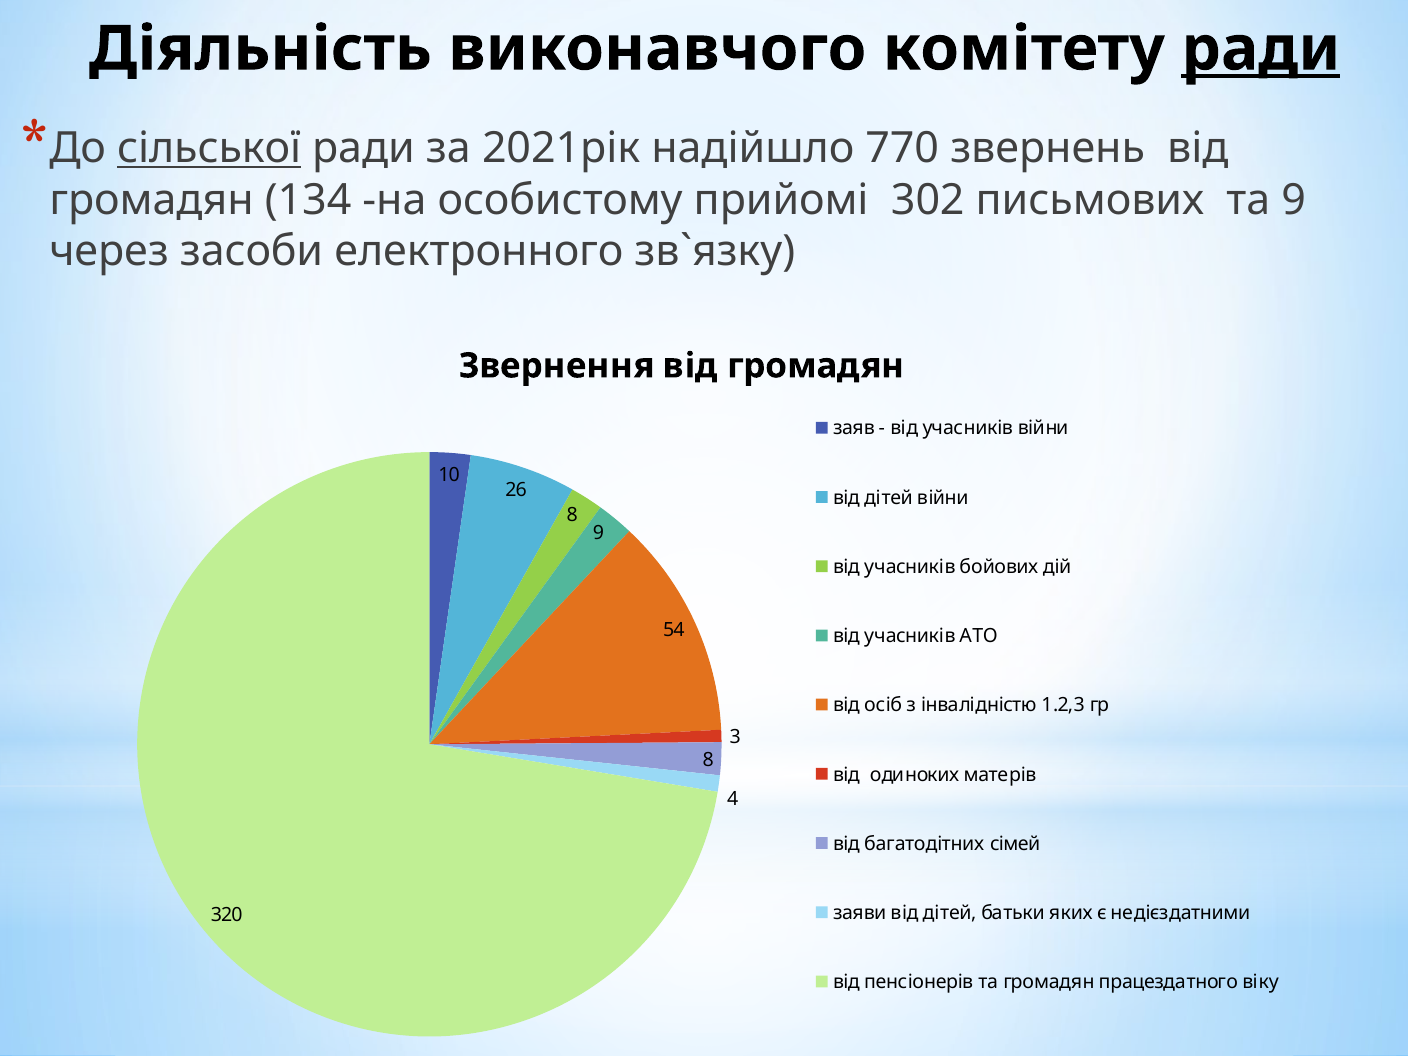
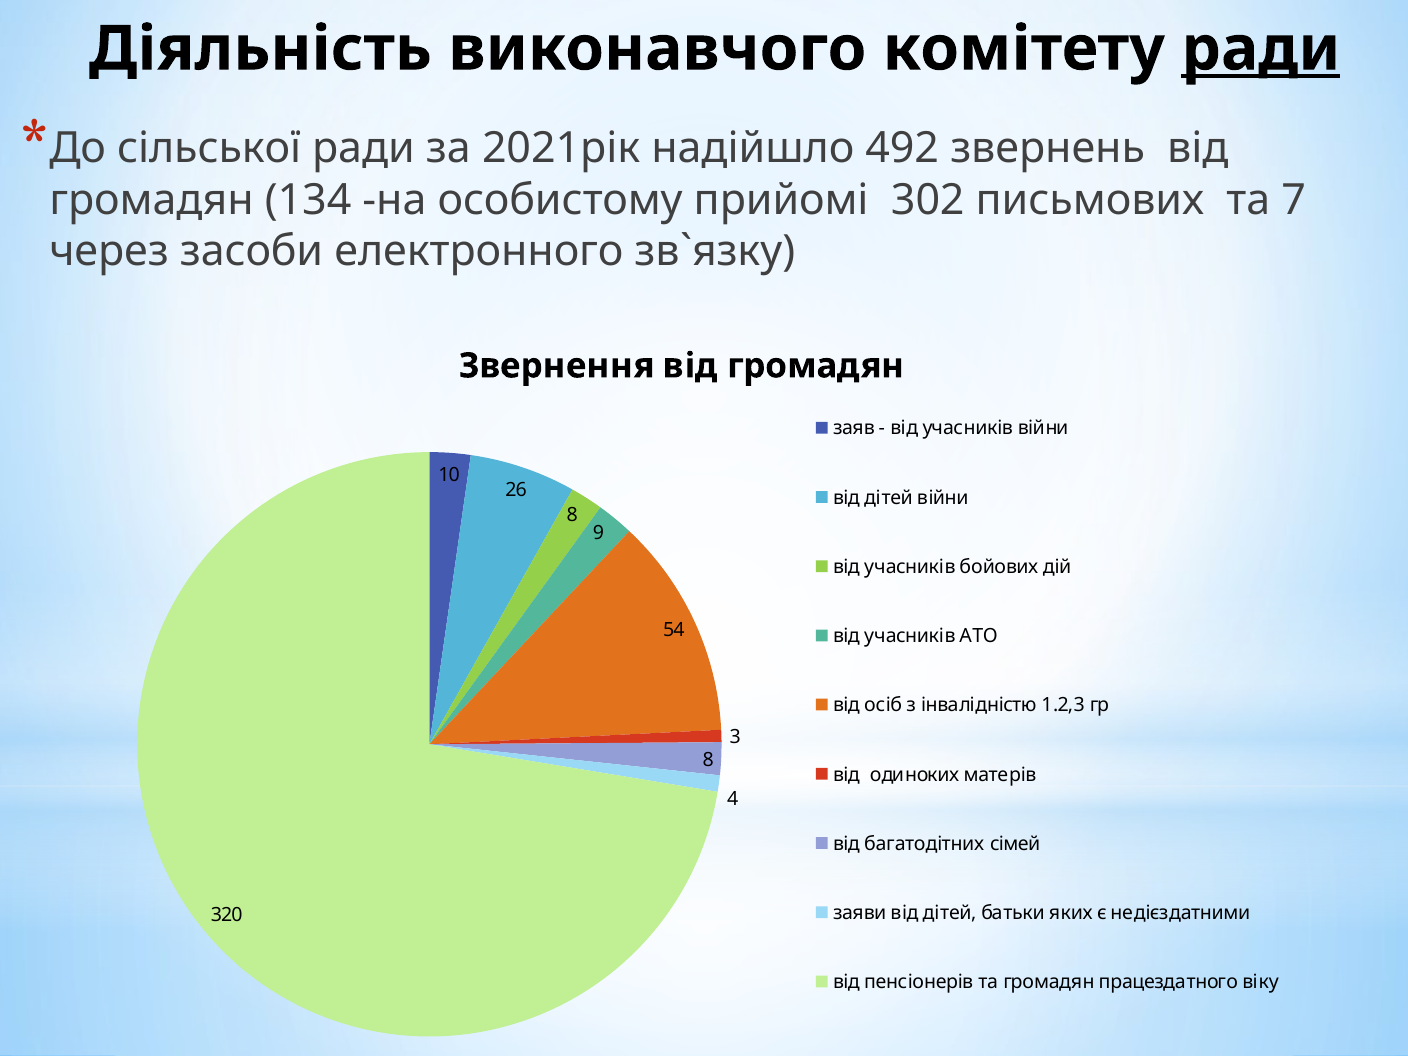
сільської underline: present -> none
770: 770 -> 492
та 9: 9 -> 7
